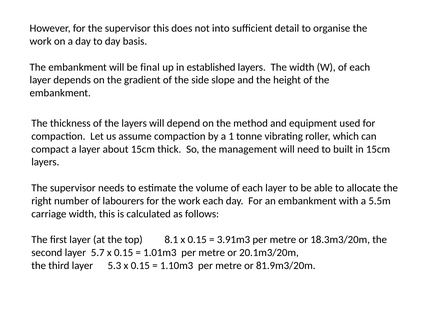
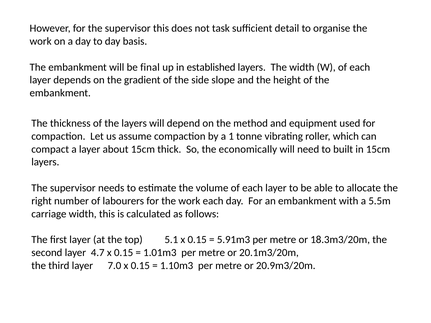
into: into -> task
management: management -> economically
8.1: 8.1 -> 5.1
3.91m3: 3.91m3 -> 5.91m3
5.7: 5.7 -> 4.7
5.3: 5.3 -> 7.0
81.9m3/20m: 81.9m3/20m -> 20.9m3/20m
